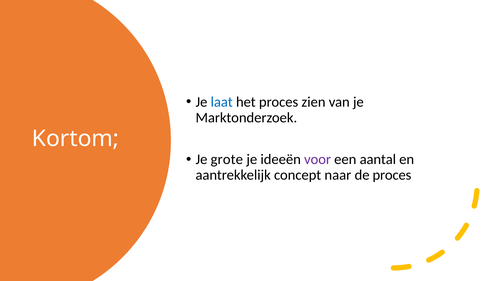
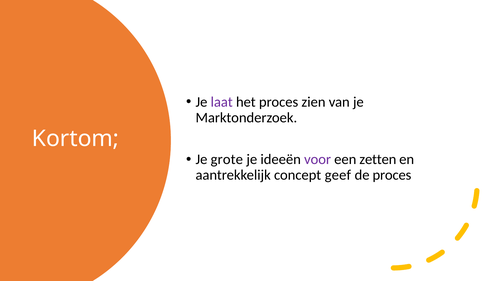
laat colour: blue -> purple
aantal: aantal -> zetten
naar: naar -> geef
